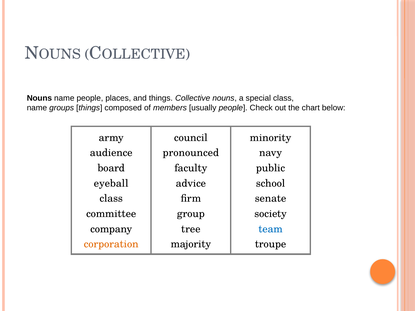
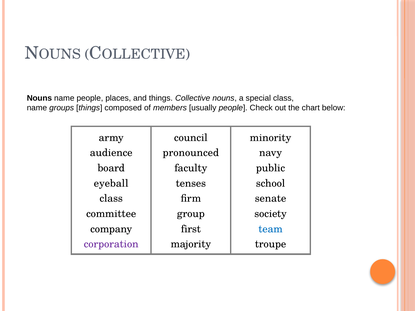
advice: advice -> tenses
tree: tree -> first
corporation colour: orange -> purple
